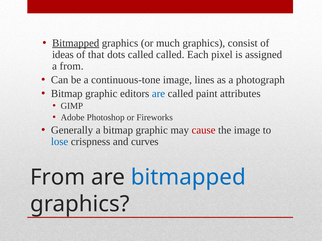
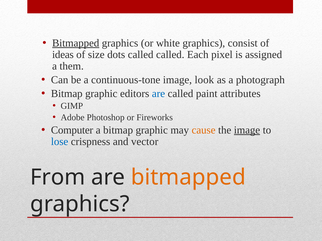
much: much -> white
that: that -> size
a from: from -> them
lines: lines -> look
Generally: Generally -> Computer
cause colour: red -> orange
image at (247, 130) underline: none -> present
curves: curves -> vector
bitmapped at (188, 178) colour: blue -> orange
